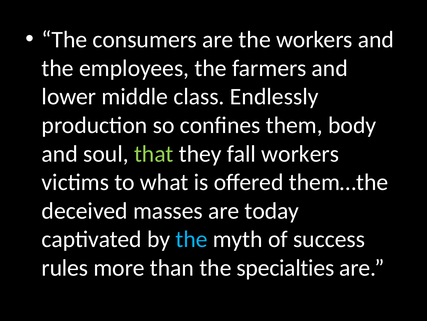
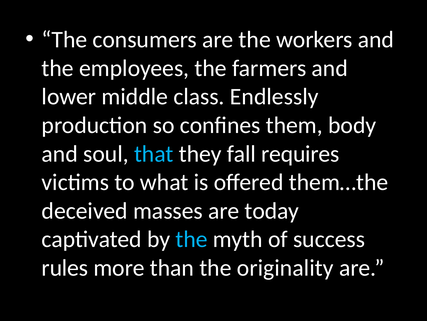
that colour: light green -> light blue
fall workers: workers -> requires
specialties: specialties -> originality
